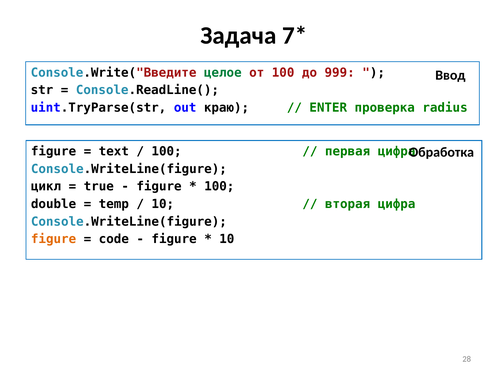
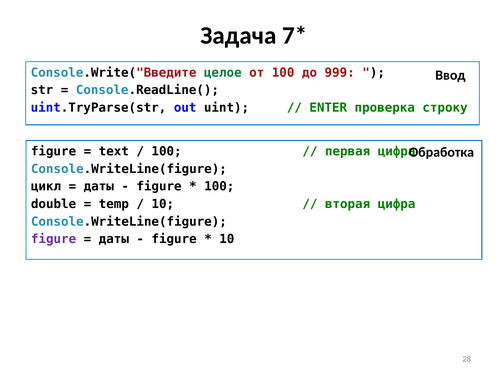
краю: краю -> uint
radius: radius -> строку
true at (99, 186): true -> даты
figure at (54, 239) colour: orange -> purple
code at (114, 239): code -> даты
